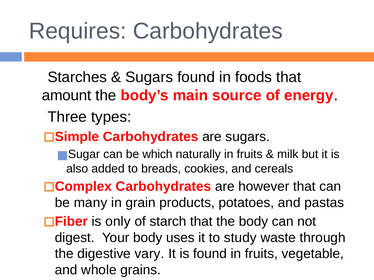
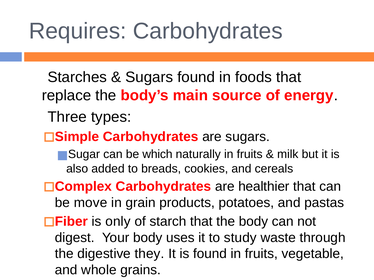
amount: amount -> replace
however: however -> healthier
many: many -> move
vary: vary -> they
